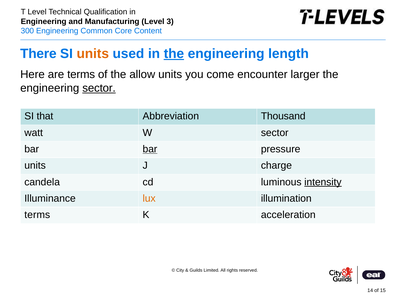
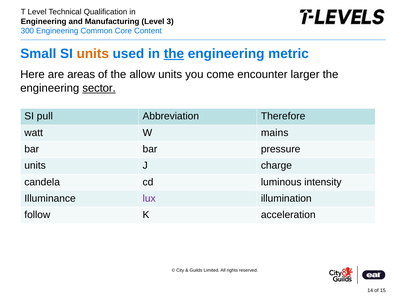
There: There -> Small
length: length -> metric
are terms: terms -> areas
that: that -> pull
Thousand: Thousand -> Therefore
W sector: sector -> mains
bar at (150, 149) underline: present -> none
intensity underline: present -> none
lux colour: orange -> purple
terms at (37, 215): terms -> follow
